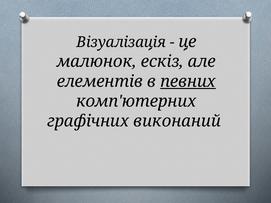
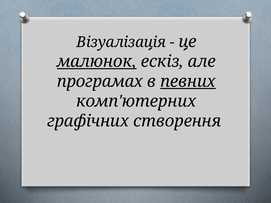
малюнок underline: none -> present
елементів: елементів -> програмах
виконаний: виконаний -> створення
